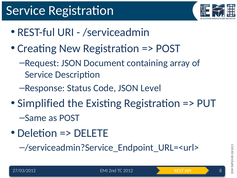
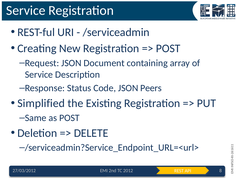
Level: Level -> Peers
